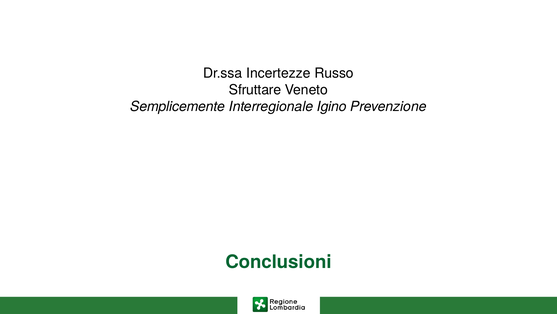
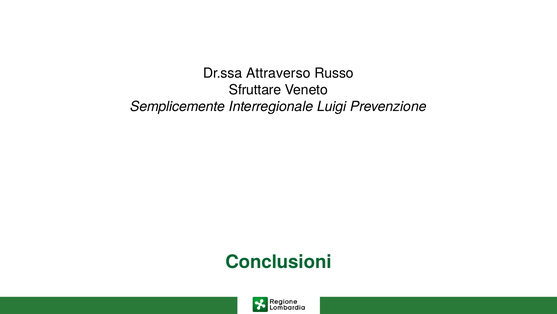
Incertezze: Incertezze -> Attraverso
Igino: Igino -> Luigi
